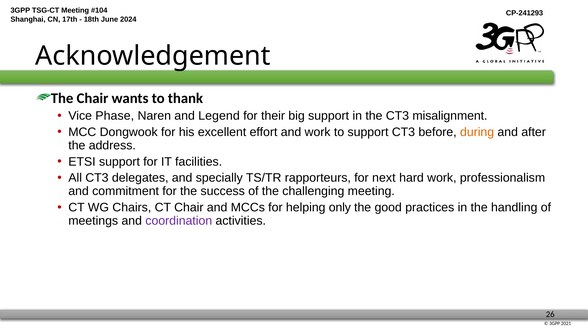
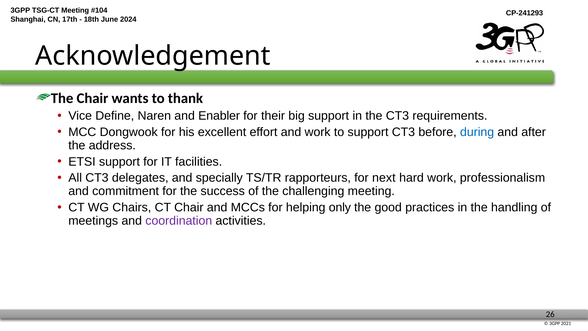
Phase: Phase -> Define
Legend: Legend -> Enabler
misalignment: misalignment -> requirements
during colour: orange -> blue
